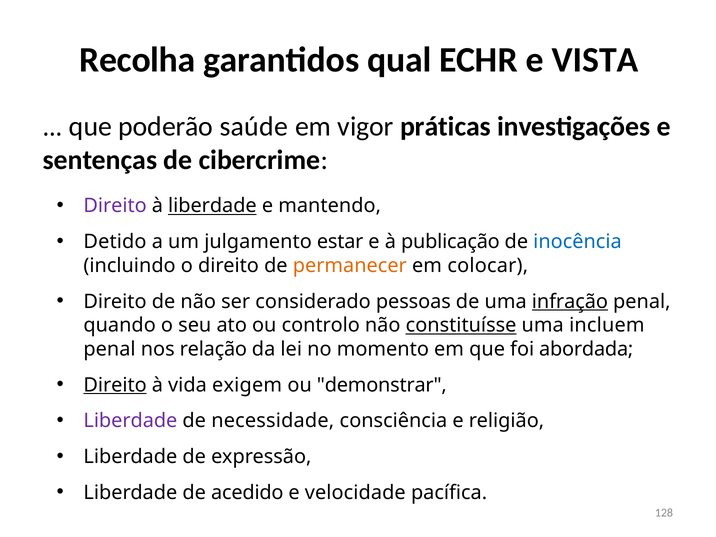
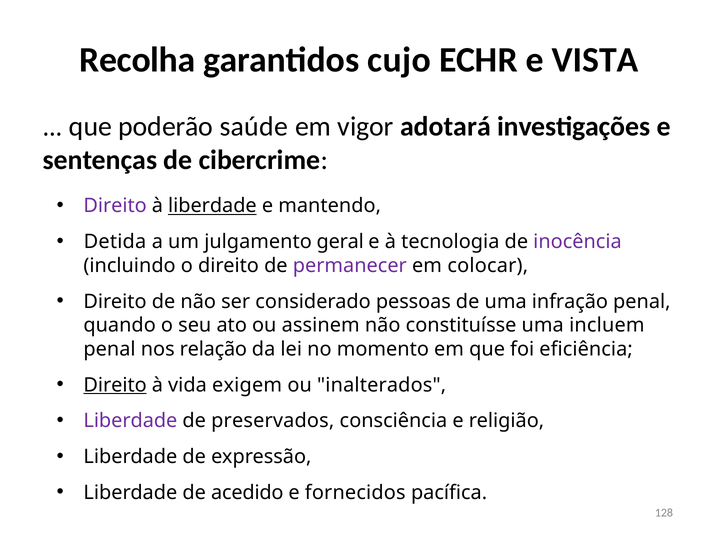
qual: qual -> cujo
práticas: práticas -> adotará
Detido: Detido -> Detida
estar: estar -> geral
publicação: publicação -> tecnologia
inocência colour: blue -> purple
permanecer colour: orange -> purple
infração underline: present -> none
controlo: controlo -> assinem
constituísse underline: present -> none
abordada: abordada -> eficiência
demonstrar: demonstrar -> inalterados
necessidade: necessidade -> preservados
velocidade: velocidade -> fornecidos
